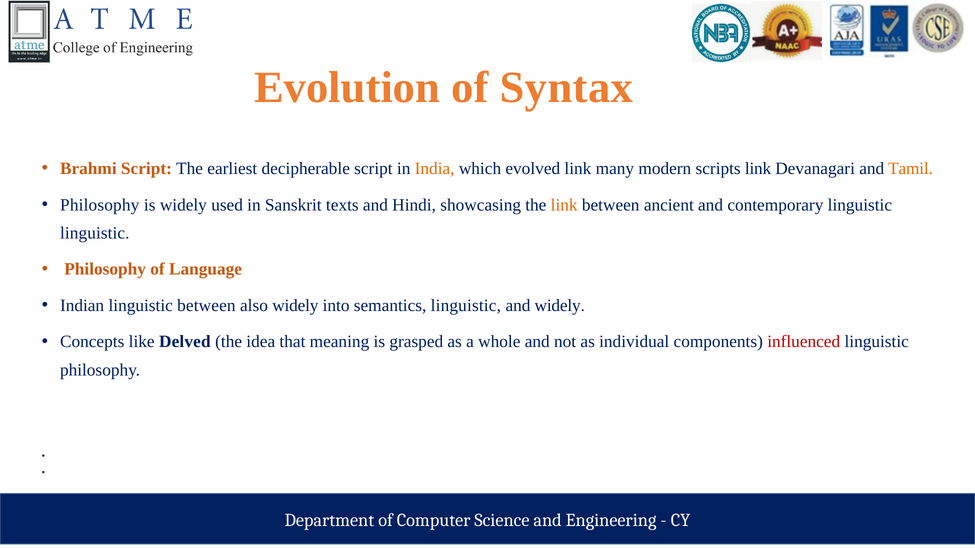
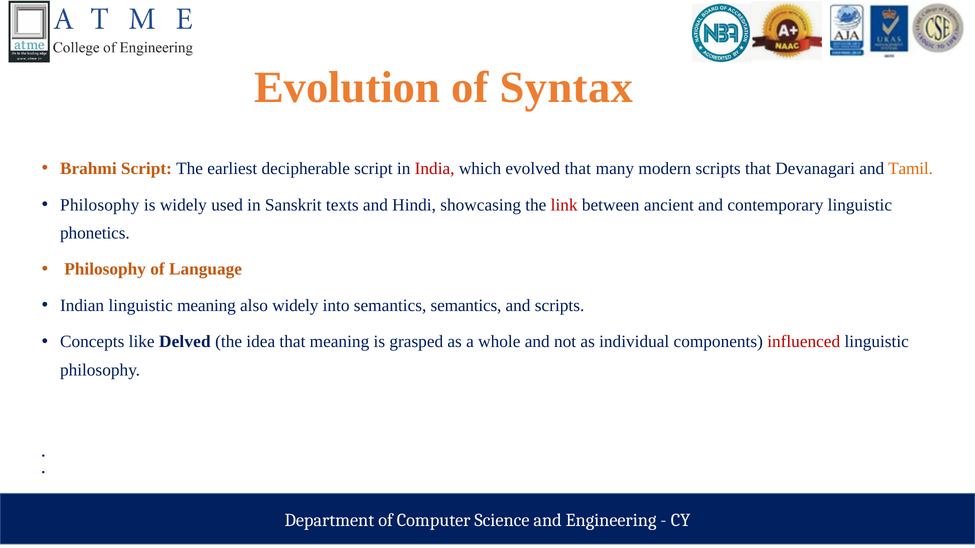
India colour: orange -> red
evolved link: link -> that
scripts link: link -> that
link at (564, 205) colour: orange -> red
linguistic at (95, 233): linguistic -> phonetics
linguistic between: between -> meaning
semantics linguistic: linguistic -> semantics
and widely: widely -> scripts
